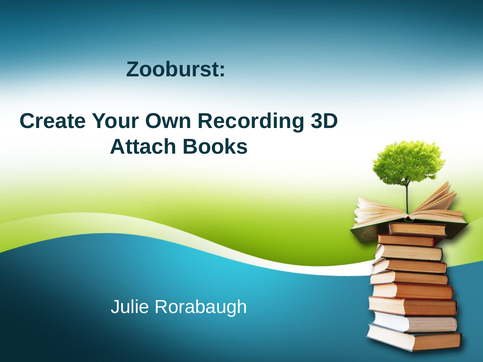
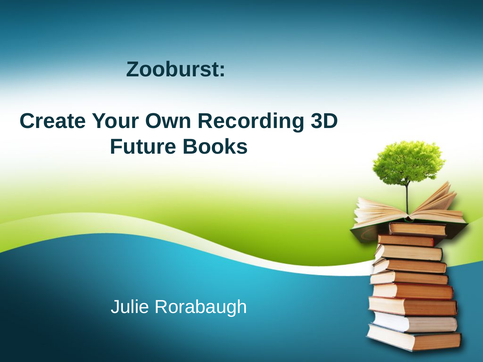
Attach: Attach -> Future
